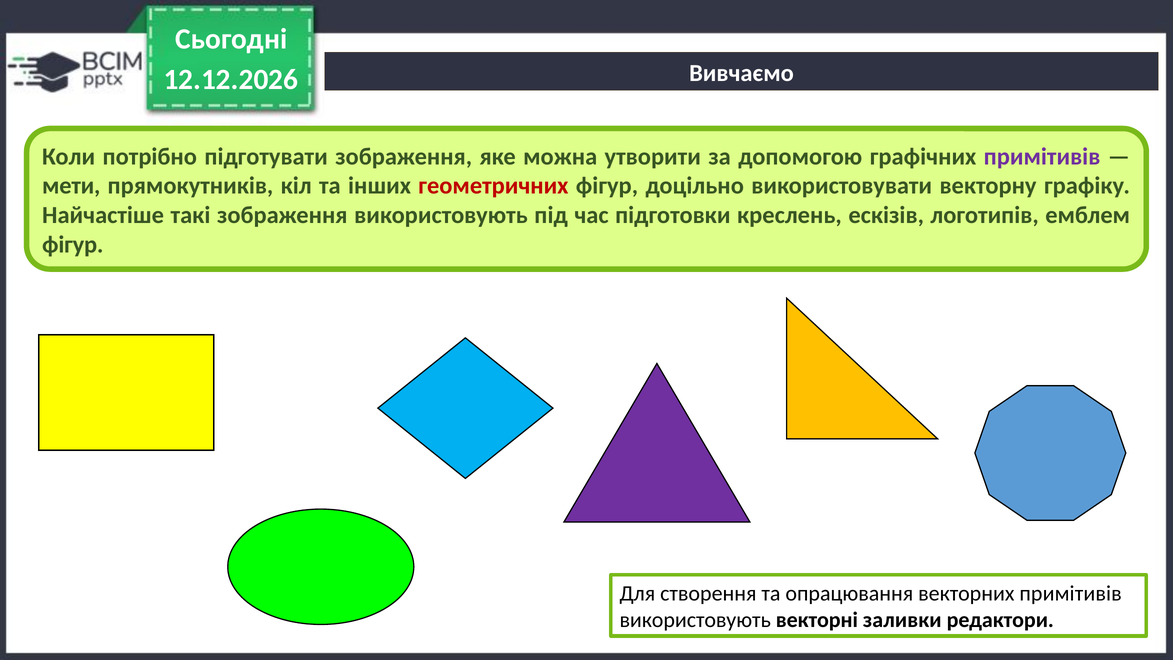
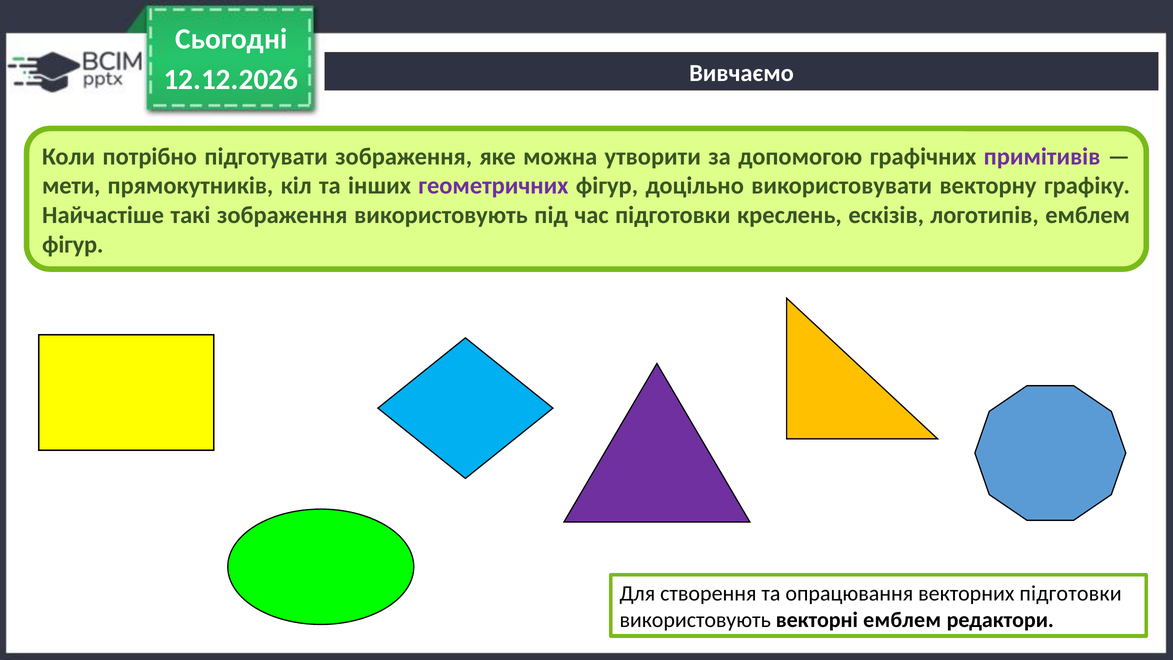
геометричних colour: red -> purple
векторних примітивів: примітивів -> підготовки
векторні заливки: заливки -> емблем
